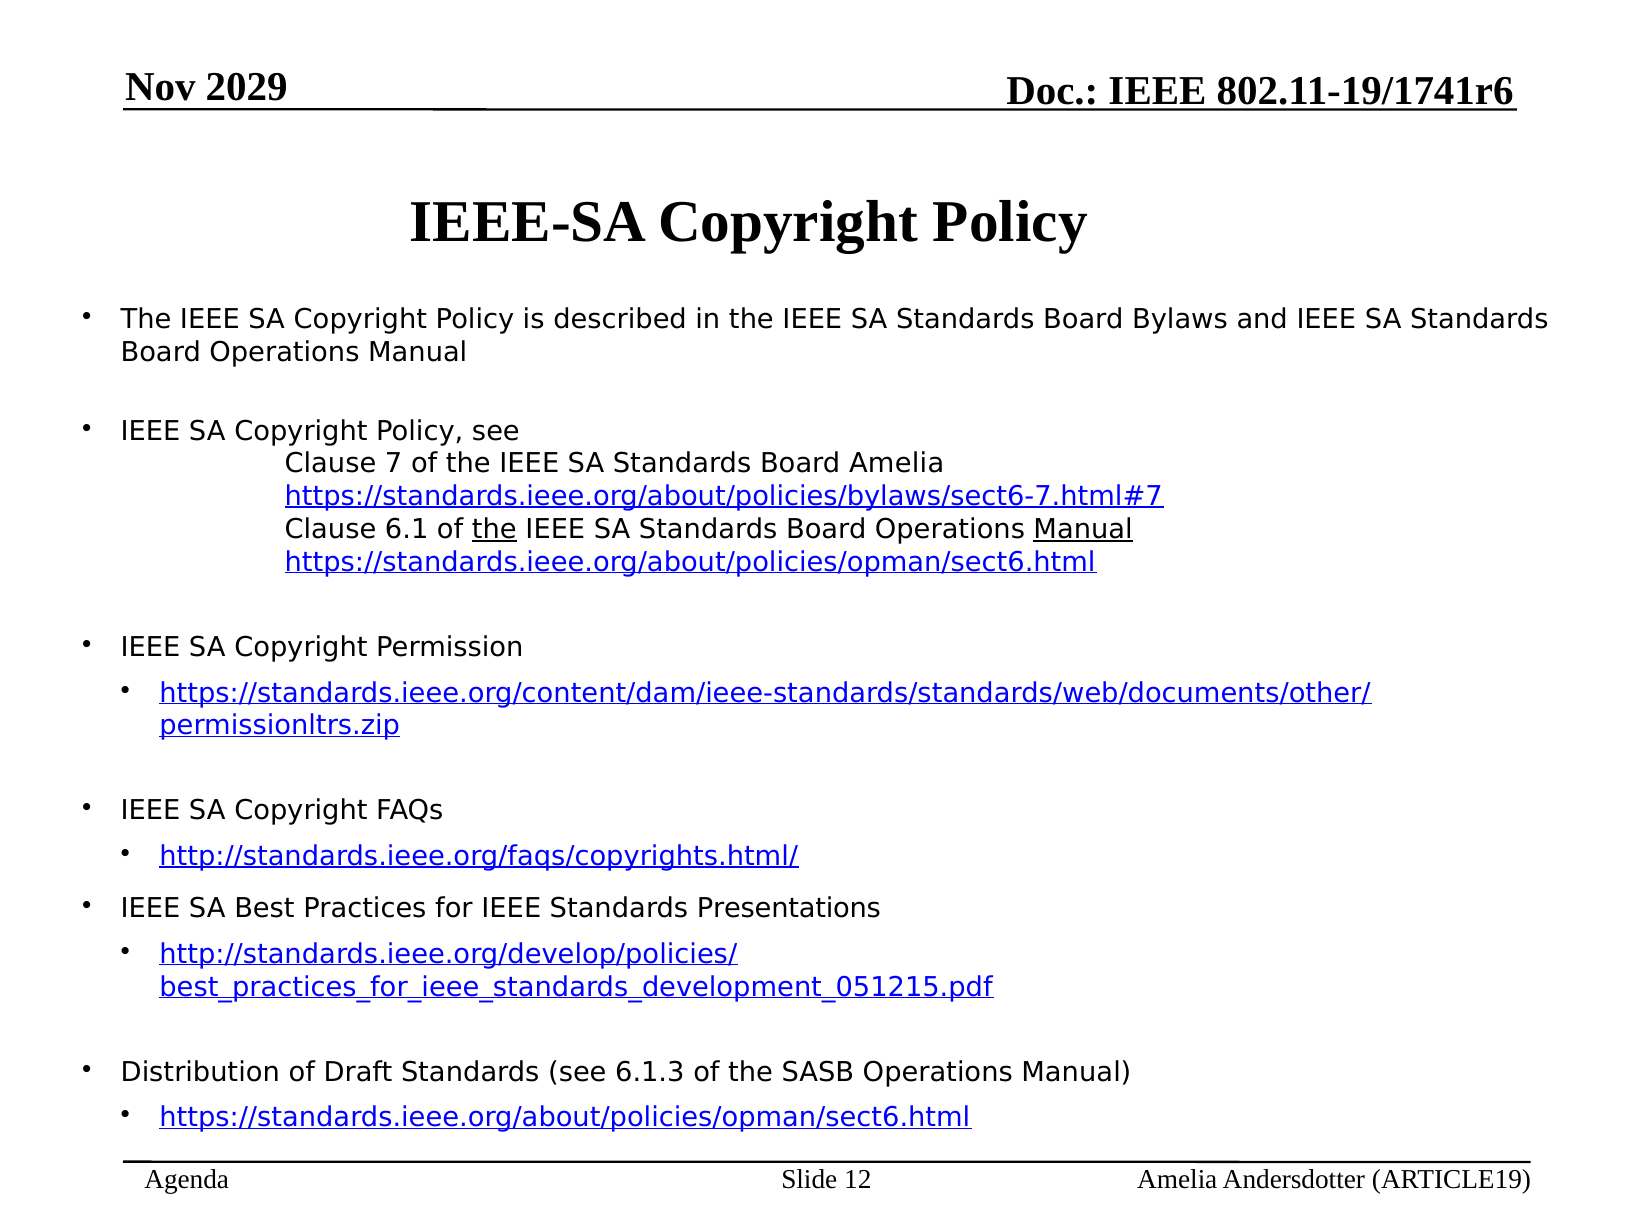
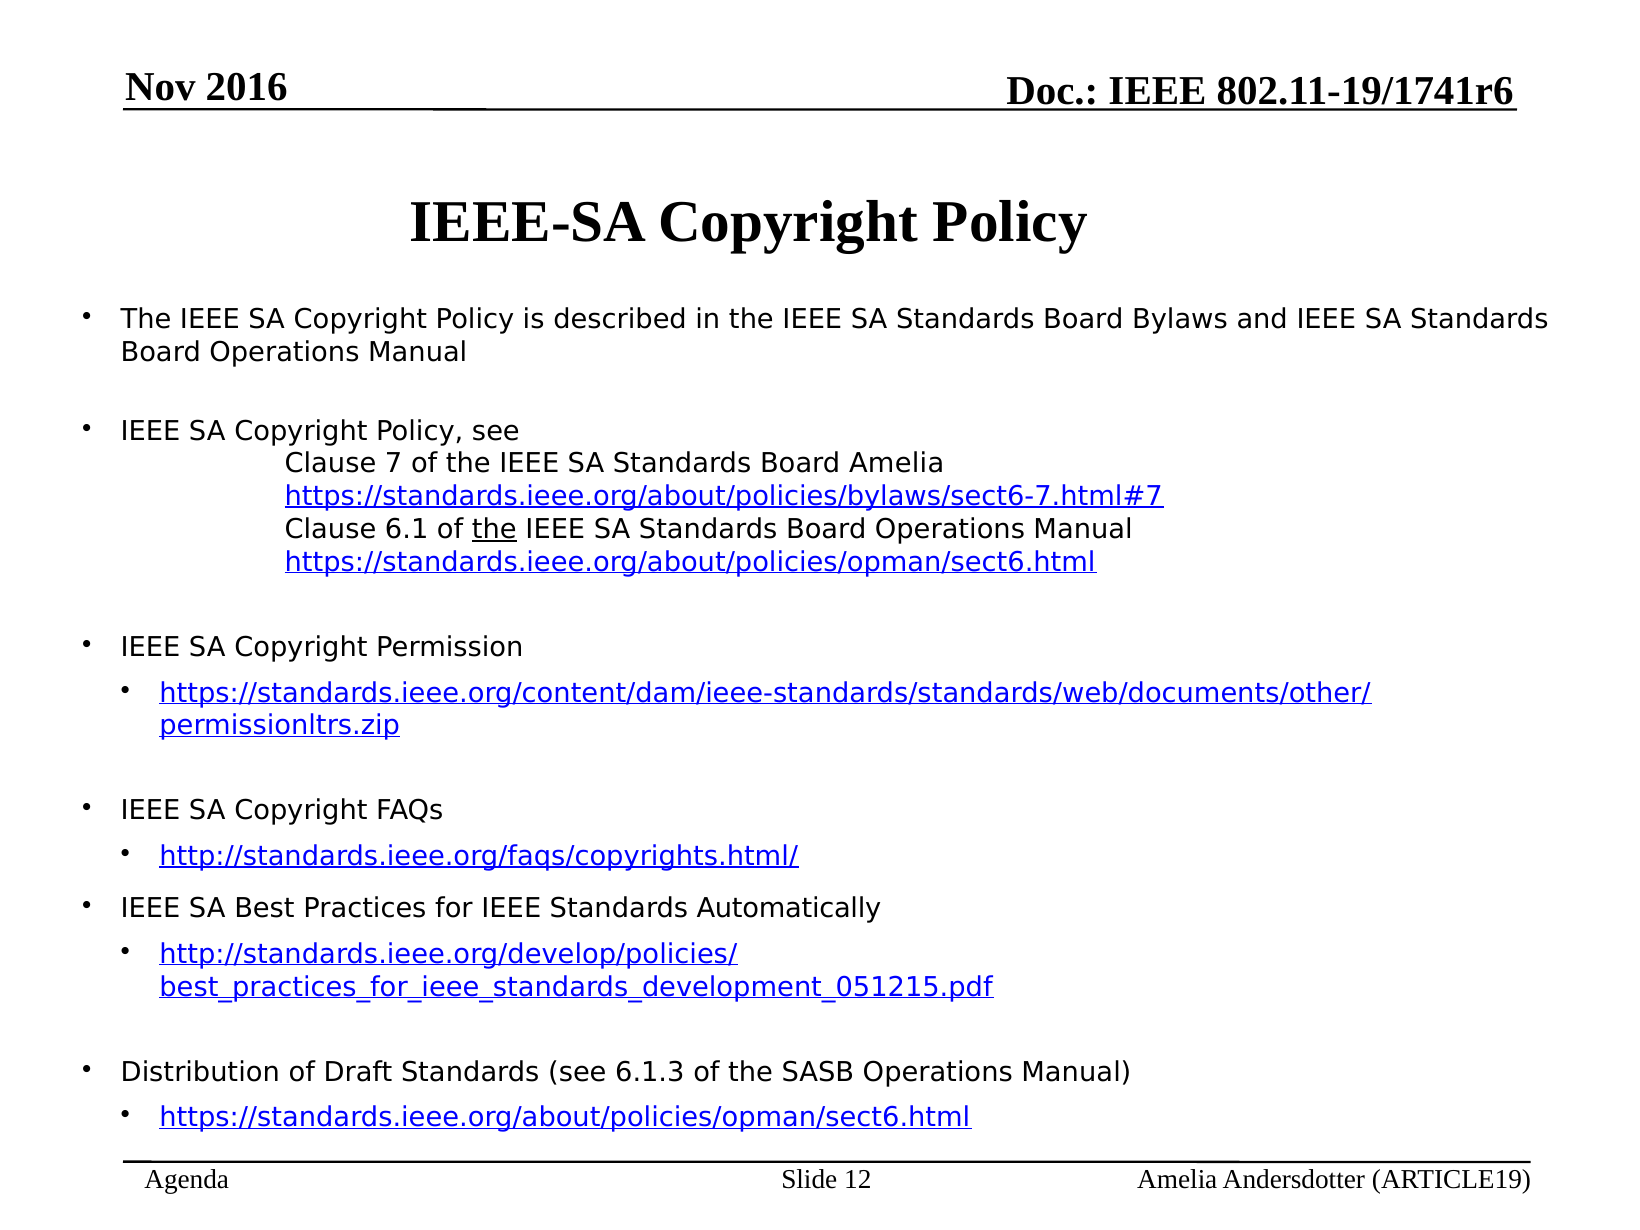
2029: 2029 -> 2016
Manual at (1083, 530) underline: present -> none
Presentations: Presentations -> Automatically
